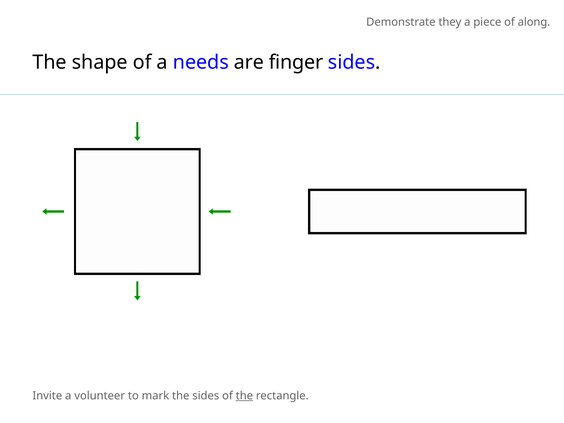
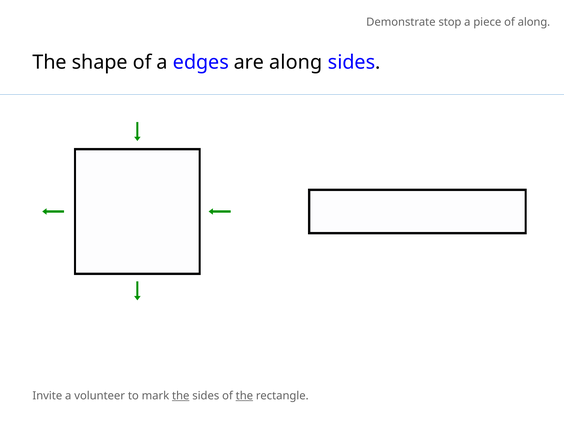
they: they -> stop
needs: needs -> edges
are finger: finger -> along
the at (181, 396) underline: none -> present
